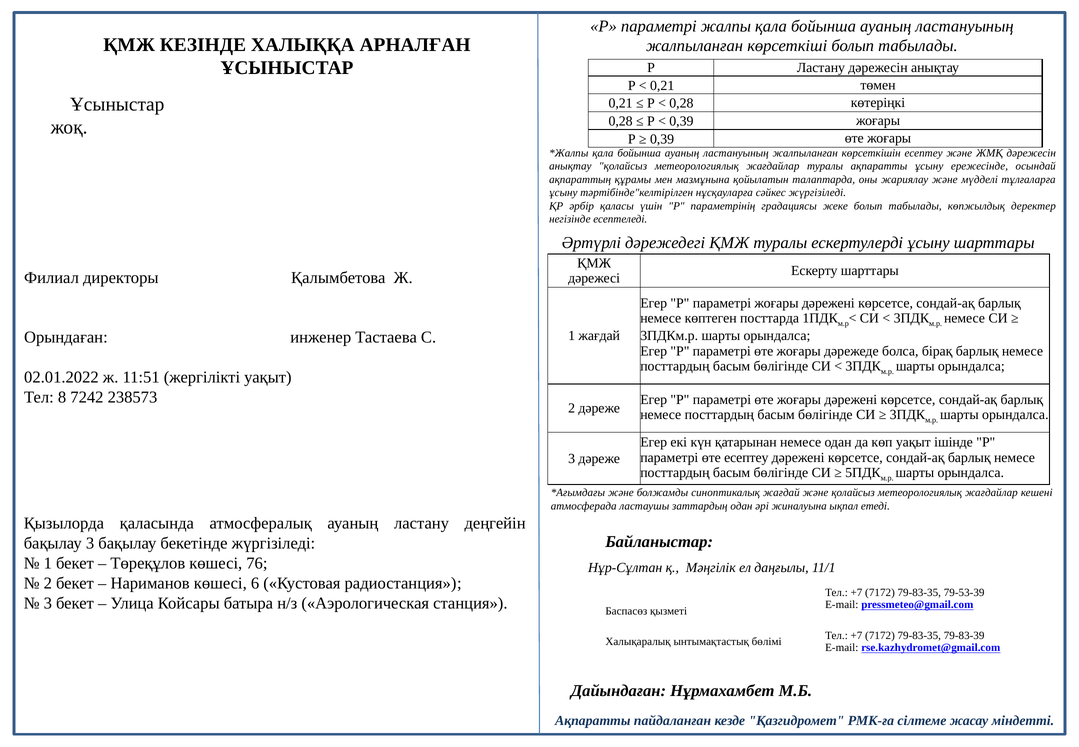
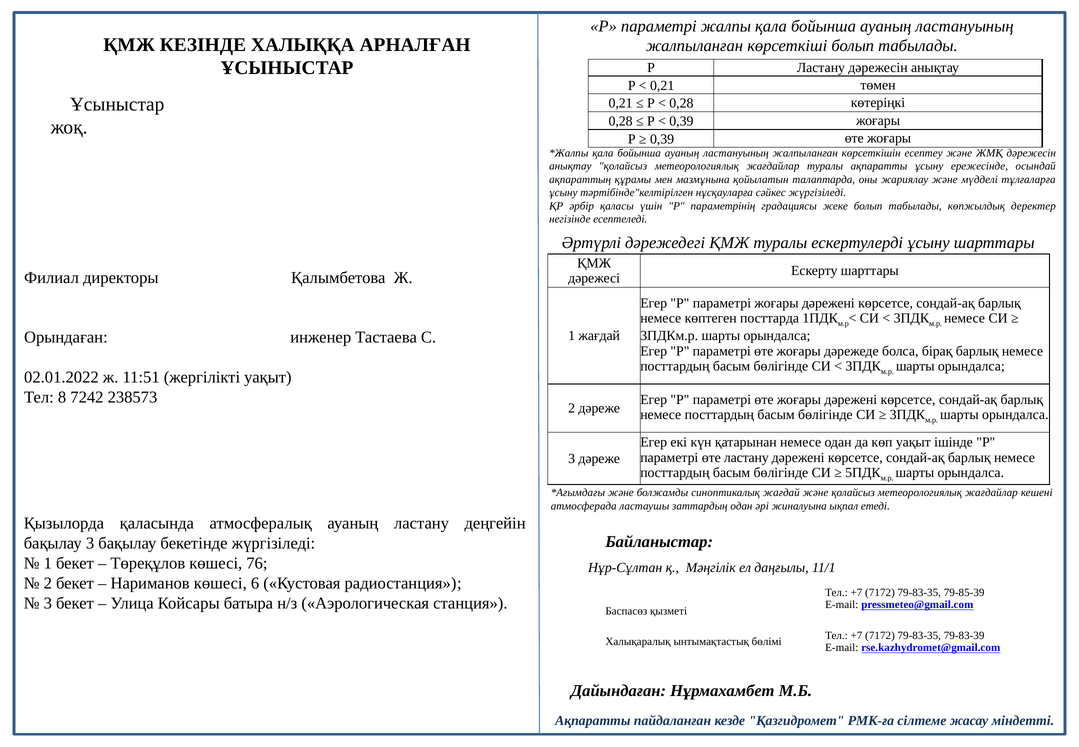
өте есептеу: есептеу -> ластану
79-53-39: 79-53-39 -> 79-85-39
